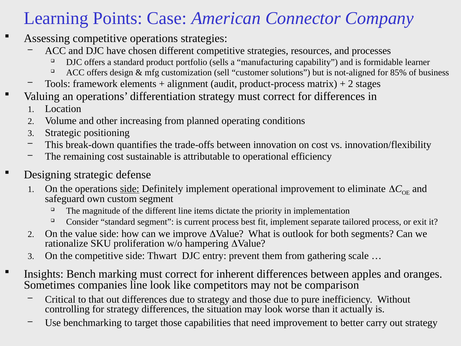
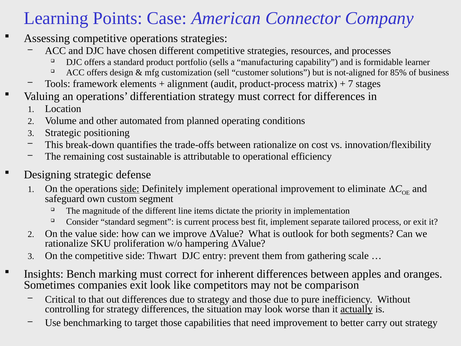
2 at (351, 84): 2 -> 7
increasing: increasing -> automated
between innovation: innovation -> rationalize
companies line: line -> exit
actually underline: none -> present
